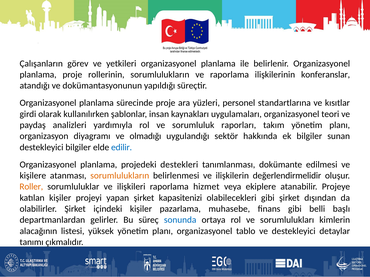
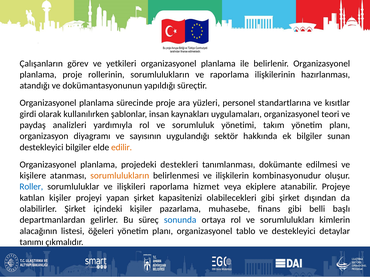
konferanslar: konferanslar -> hazırlanması
raporları: raporları -> yönetimi
olmadığı: olmadığı -> sayısının
edilir colour: blue -> orange
değerlendirmelidir: değerlendirmelidir -> kombinasyonudur
Roller colour: orange -> blue
yüksek: yüksek -> öğeleri
